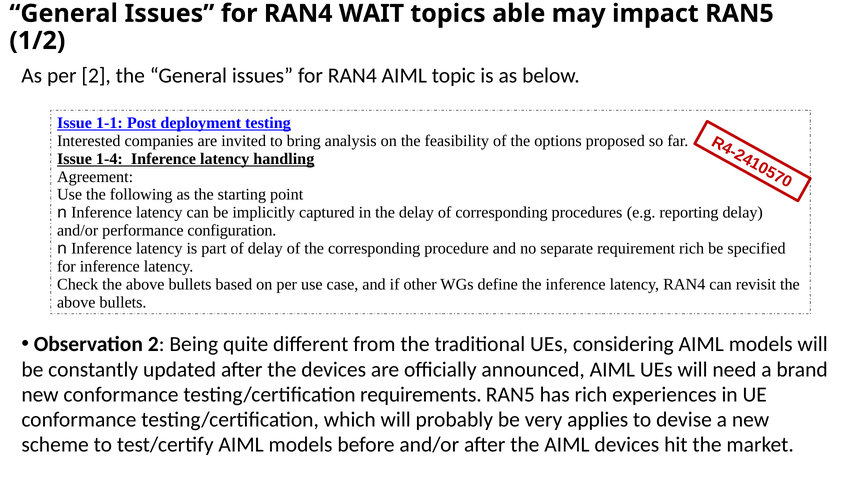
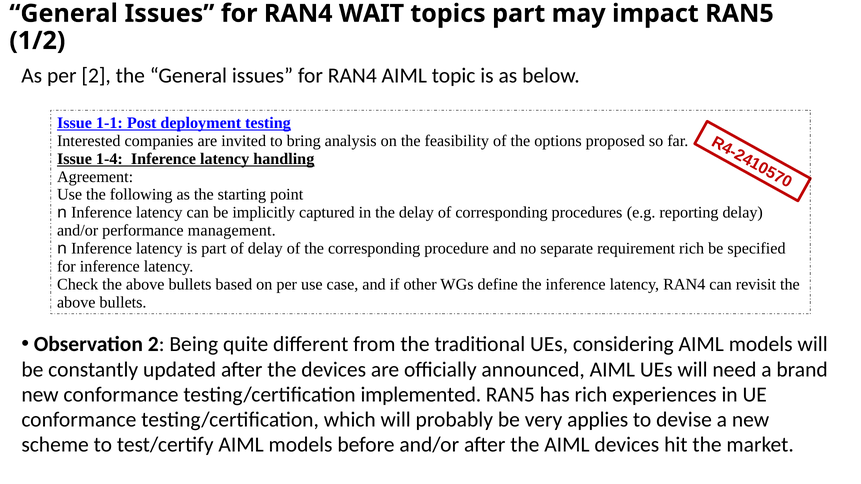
topics able: able -> part
configuration: configuration -> management
requirements: requirements -> implemented
